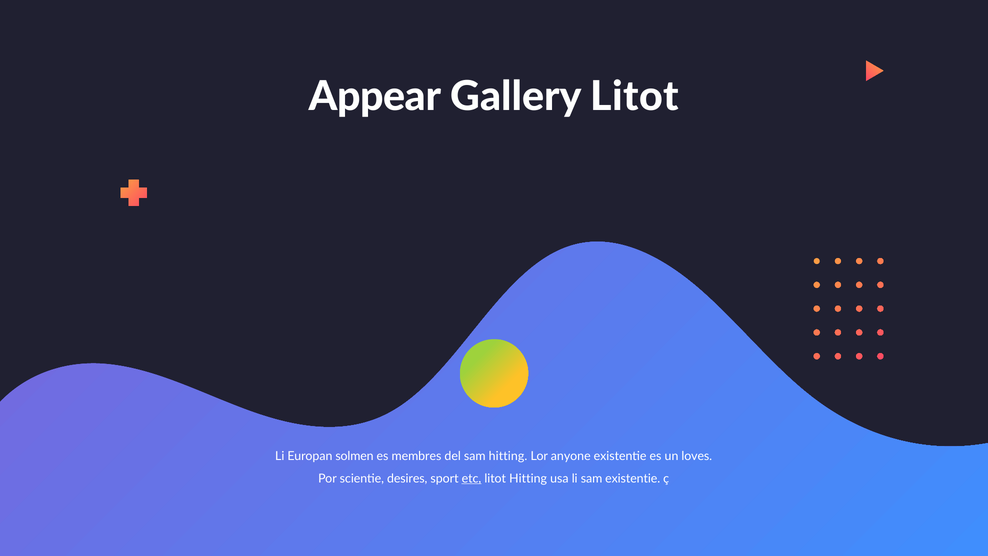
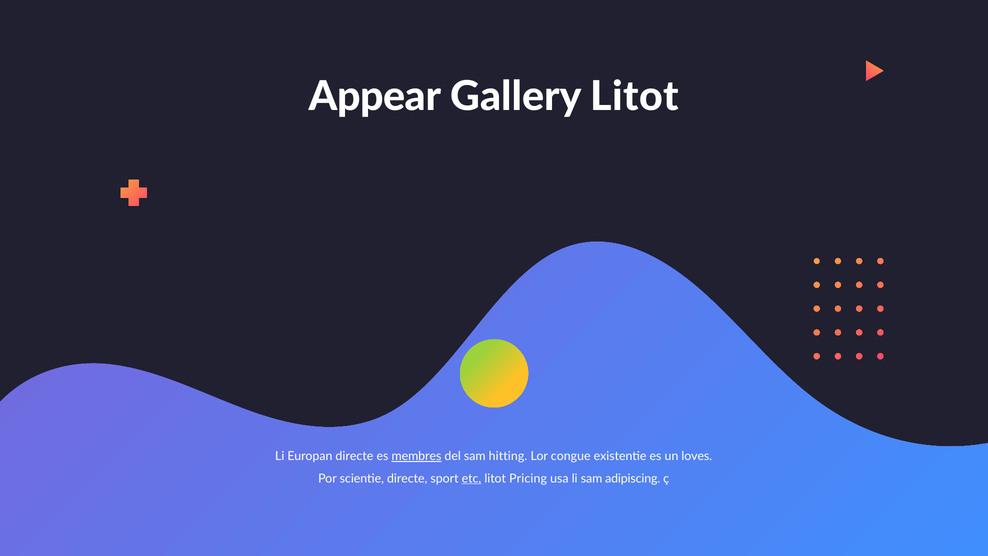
Europan solmen: solmen -> directe
membres underline: none -> present
anyone: anyone -> congue
scientie desires: desires -> directe
litot Hitting: Hitting -> Pricing
sam existentie: existentie -> adipiscing
